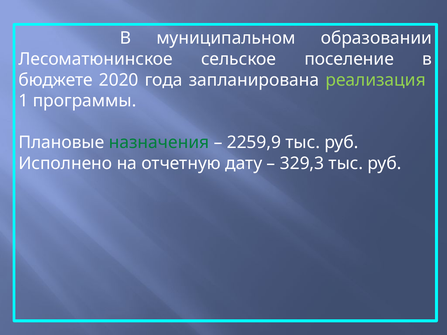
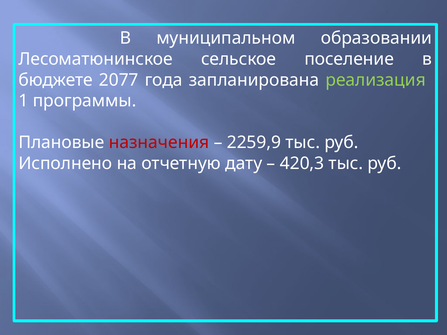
2020: 2020 -> 2077
назначения colour: green -> red
329,3: 329,3 -> 420,3
